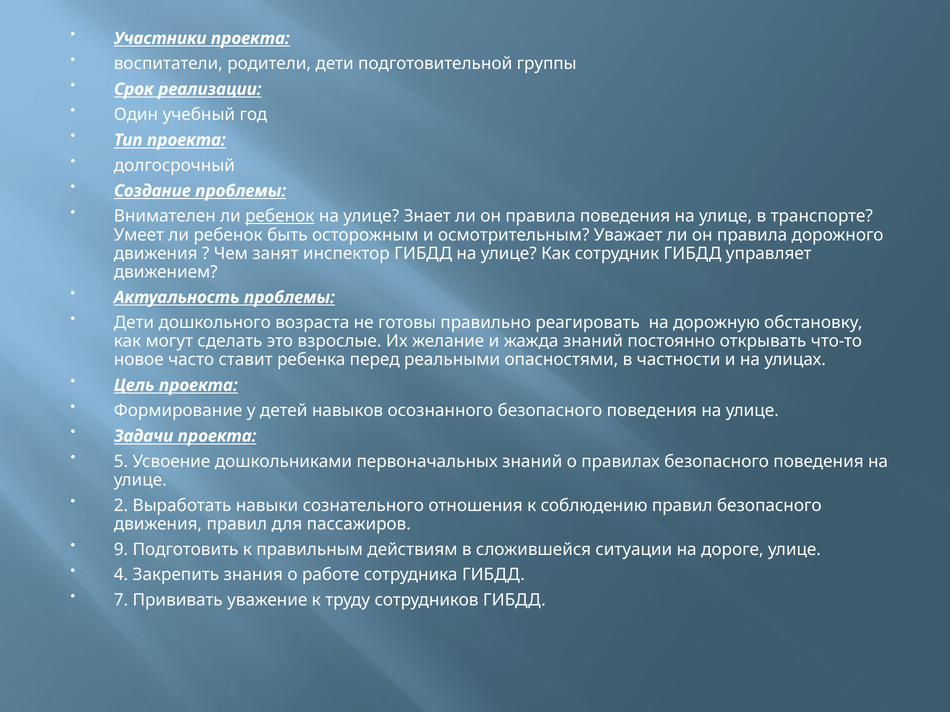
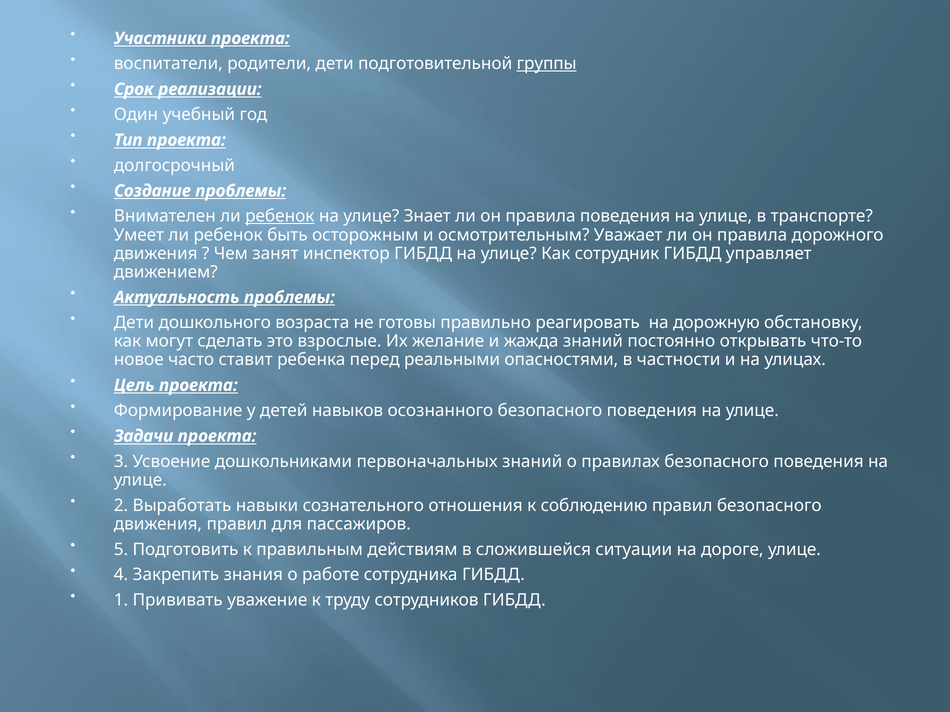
группы underline: none -> present
5: 5 -> 3
9: 9 -> 5
7: 7 -> 1
